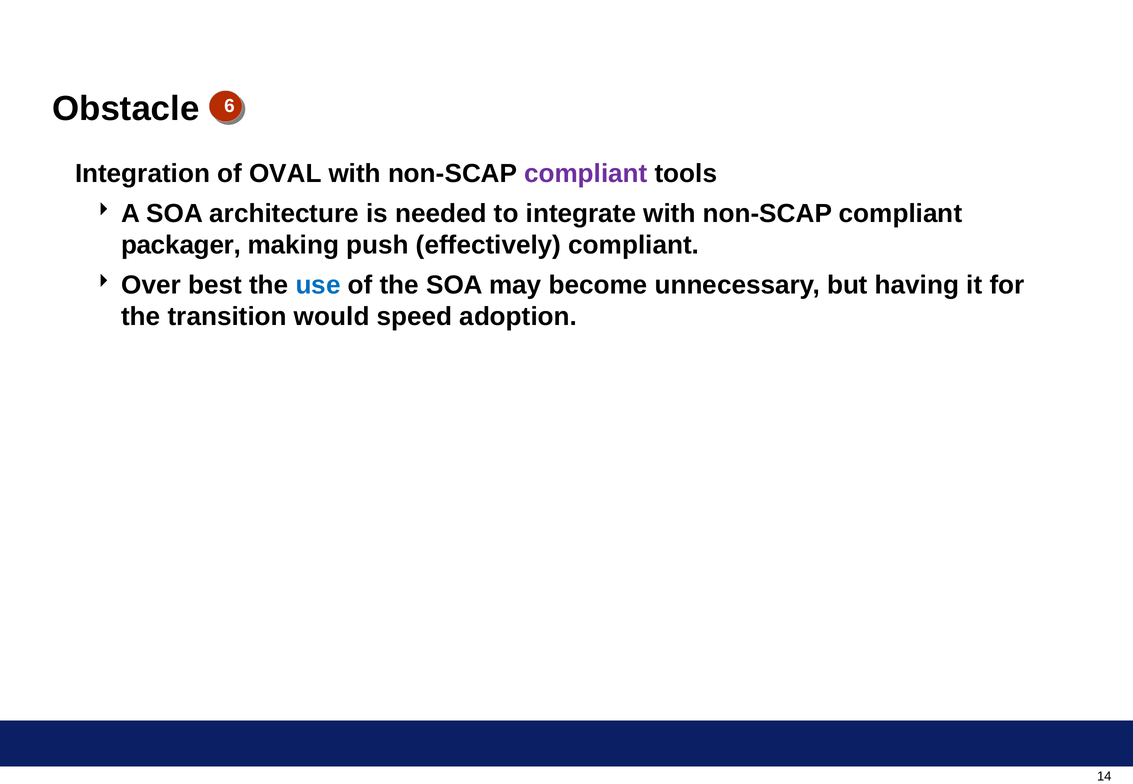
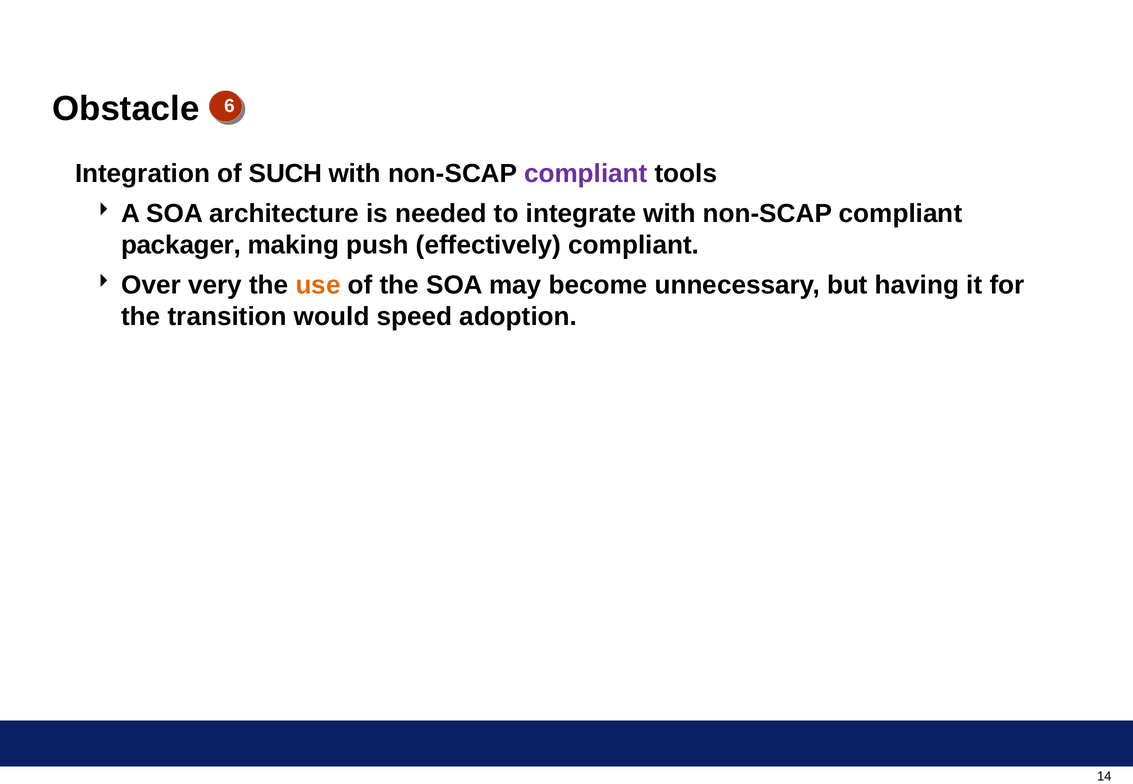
OVAL: OVAL -> SUCH
best: best -> very
use colour: blue -> orange
